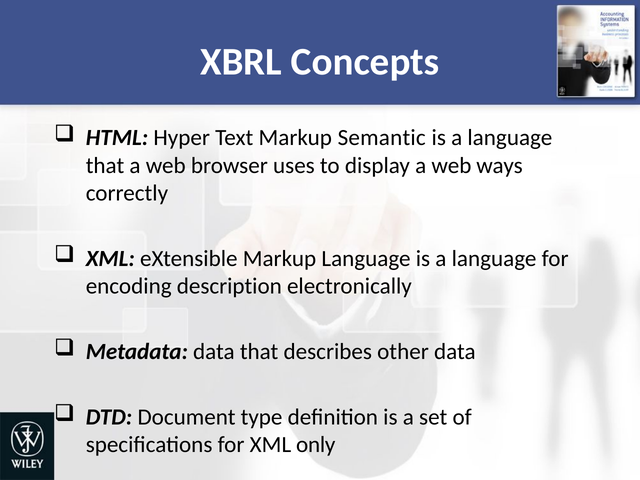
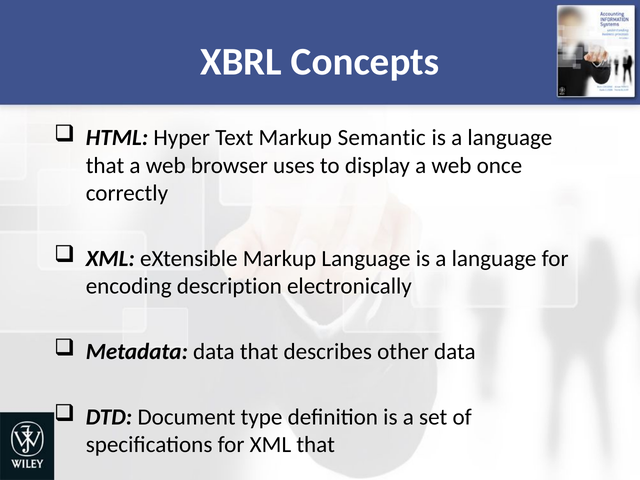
ways: ways -> once
XML only: only -> that
